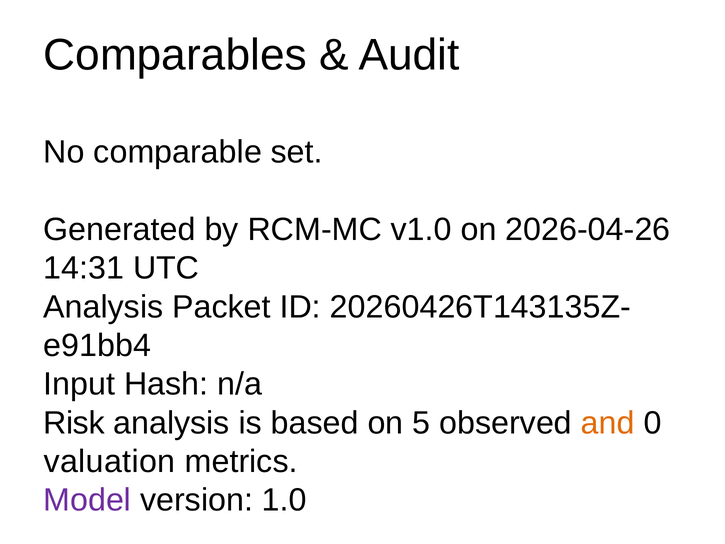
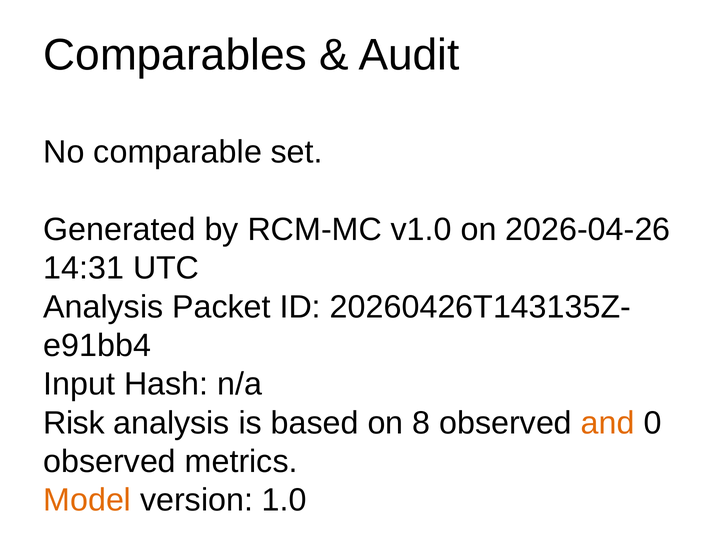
5: 5 -> 8
valuation at (109, 461): valuation -> observed
Model colour: purple -> orange
